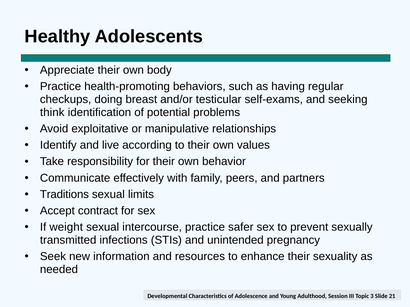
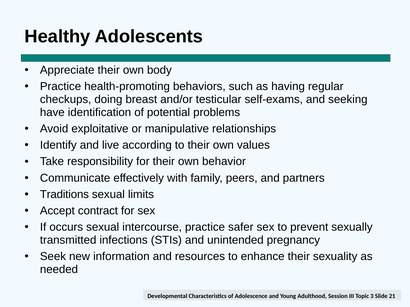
think: think -> have
weight: weight -> occurs
